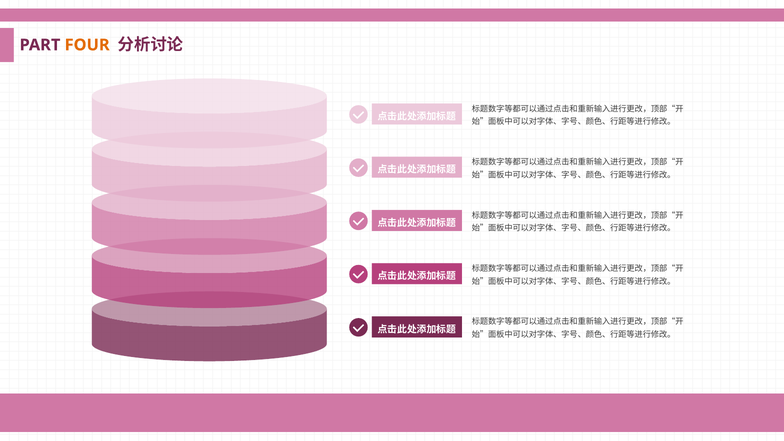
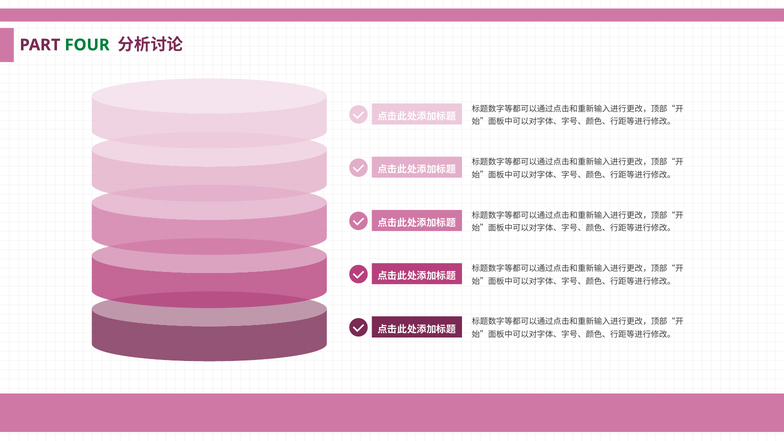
FOUR colour: orange -> green
